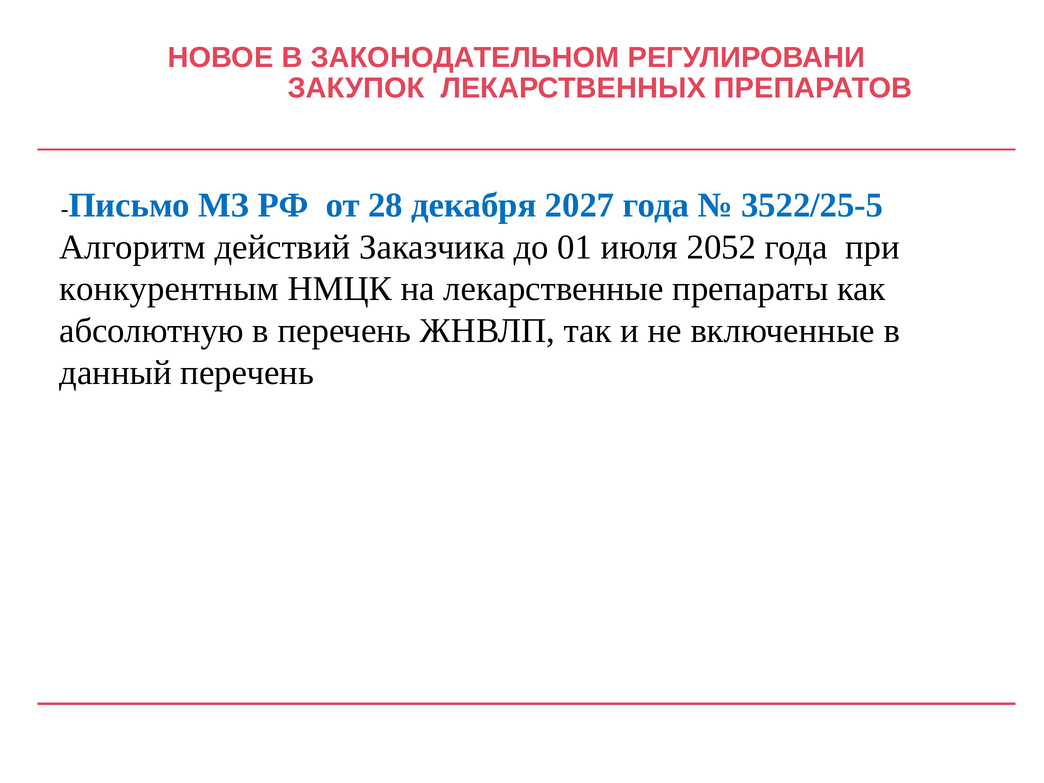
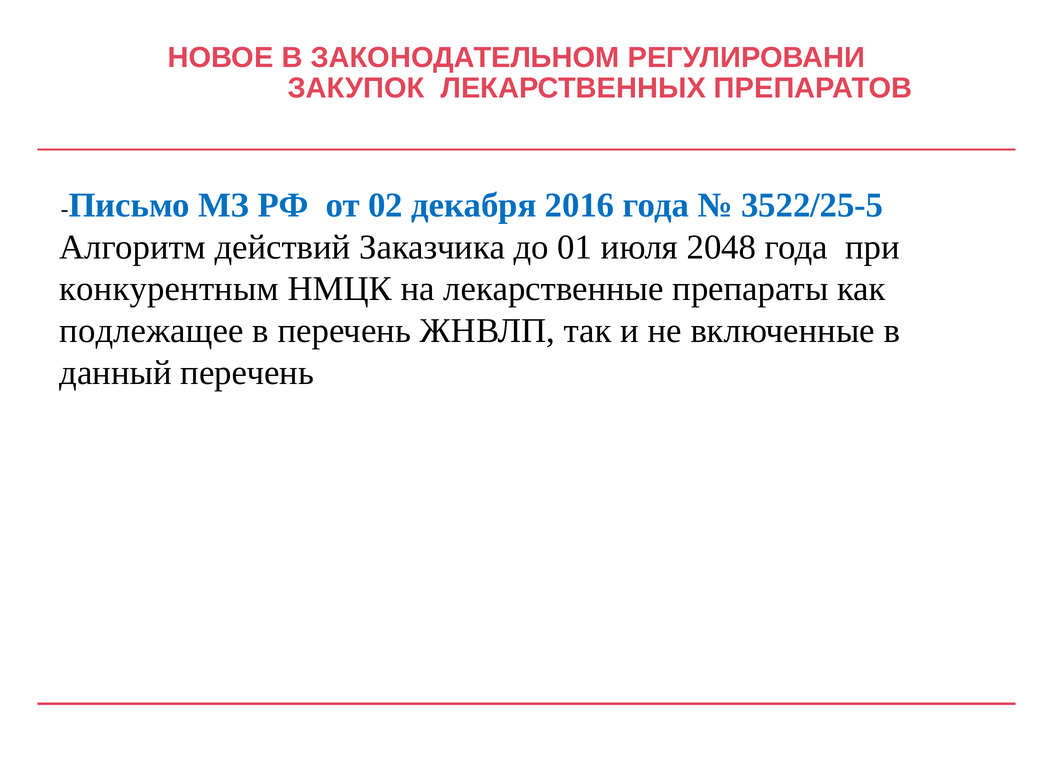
28: 28 -> 02
2027: 2027 -> 2016
2052: 2052 -> 2048
абсолютную: абсолютную -> подлежащее
